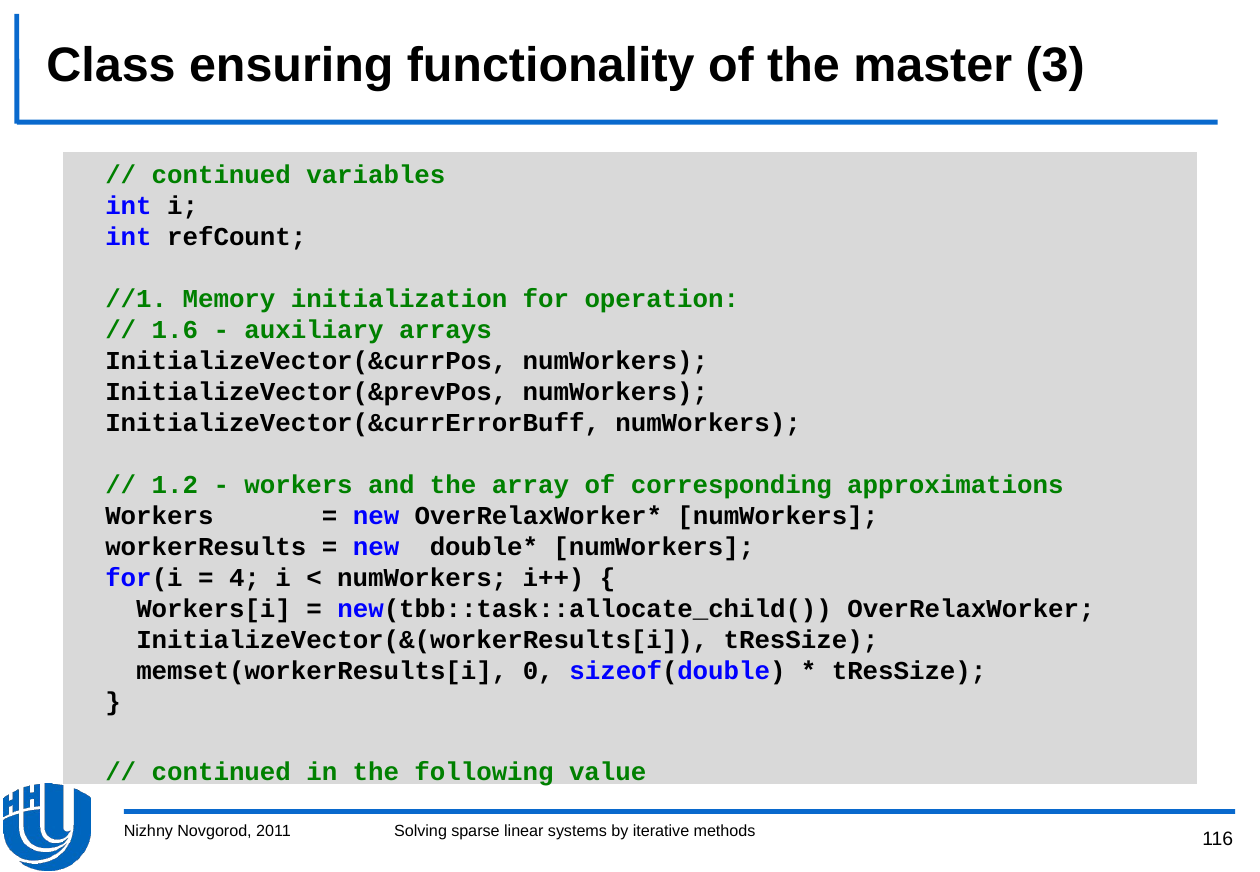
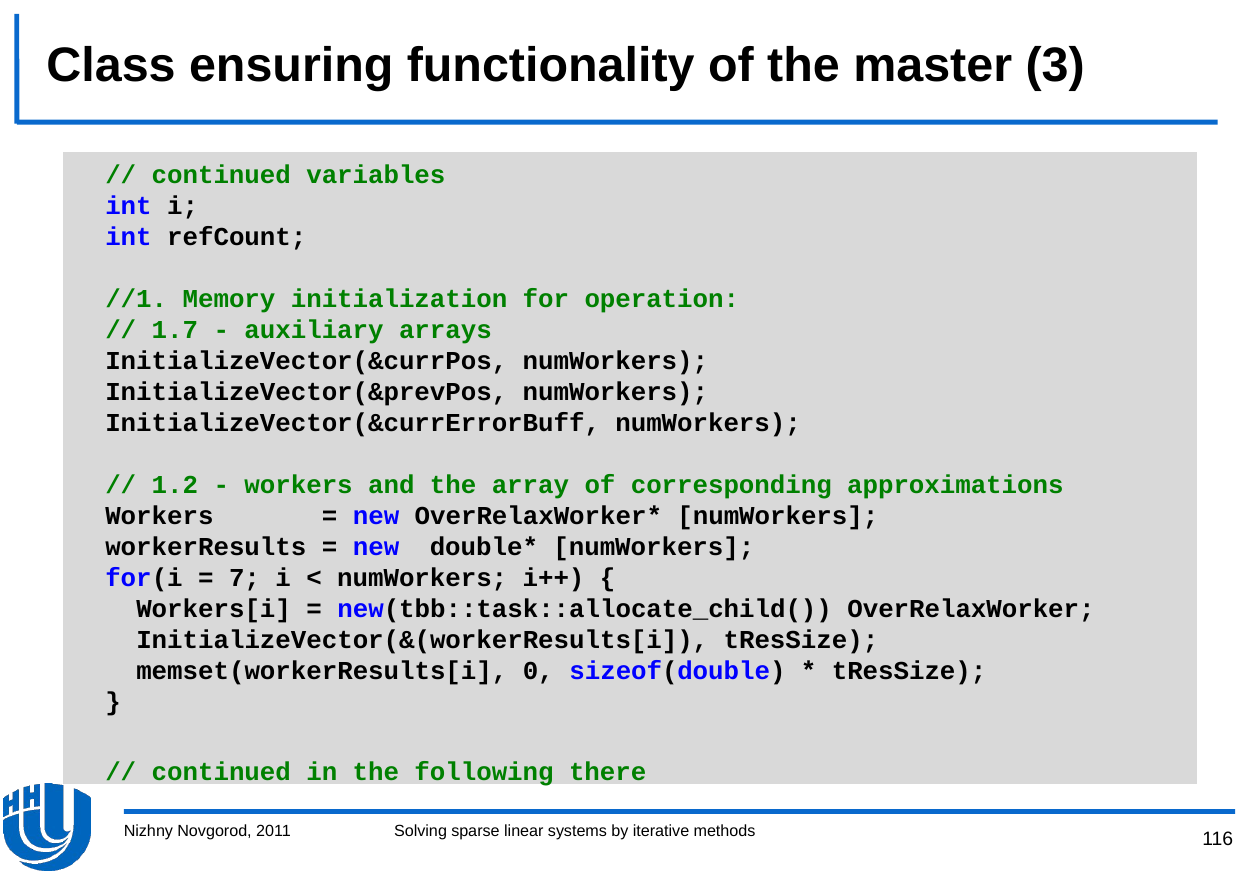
1.6: 1.6 -> 1.7
4: 4 -> 7
value: value -> there
